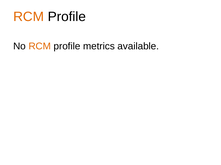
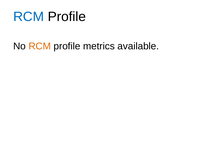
RCM at (29, 17) colour: orange -> blue
